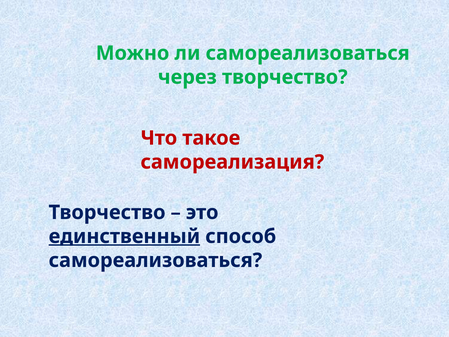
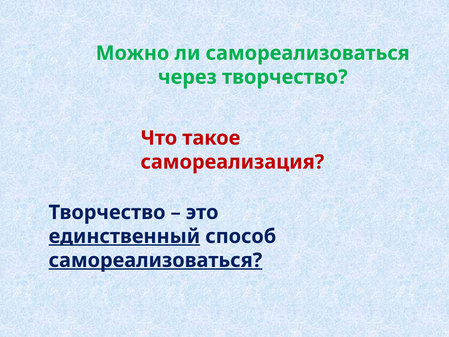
самореализоваться at (155, 260) underline: none -> present
